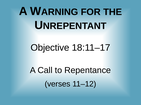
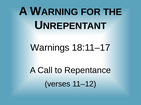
Objective: Objective -> Warnings
